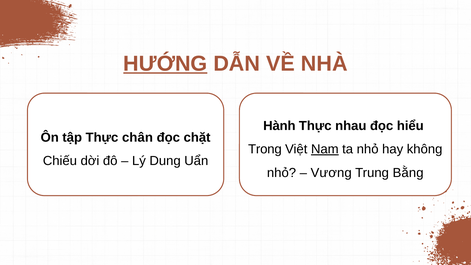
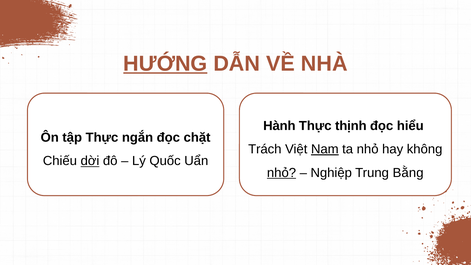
nhau: nhau -> thịnh
chân: chân -> ngắn
Trong: Trong -> Trách
dời underline: none -> present
Dung: Dung -> Quốc
nhỏ at (282, 173) underline: none -> present
Vương: Vương -> Nghiệp
